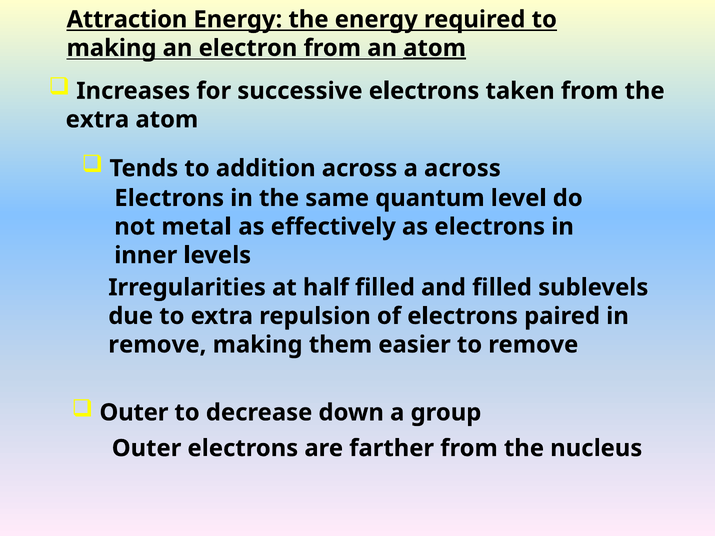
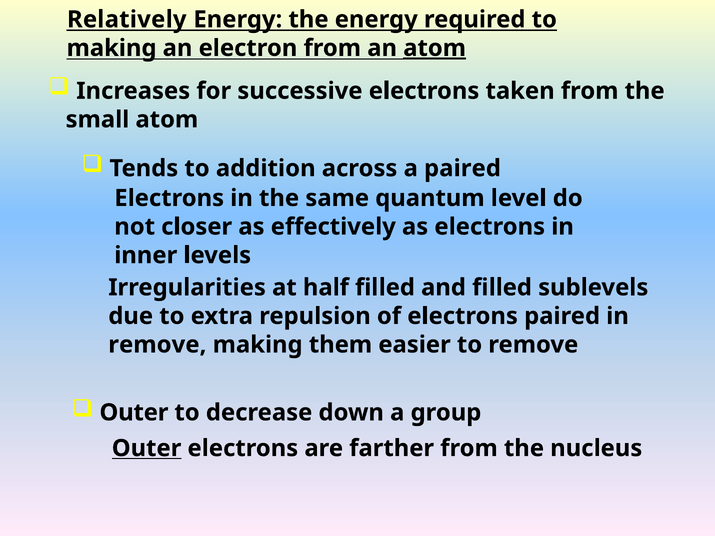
Attraction: Attraction -> Relatively
extra at (97, 120): extra -> small
a across: across -> paired
metal: metal -> closer
Outer at (147, 448) underline: none -> present
